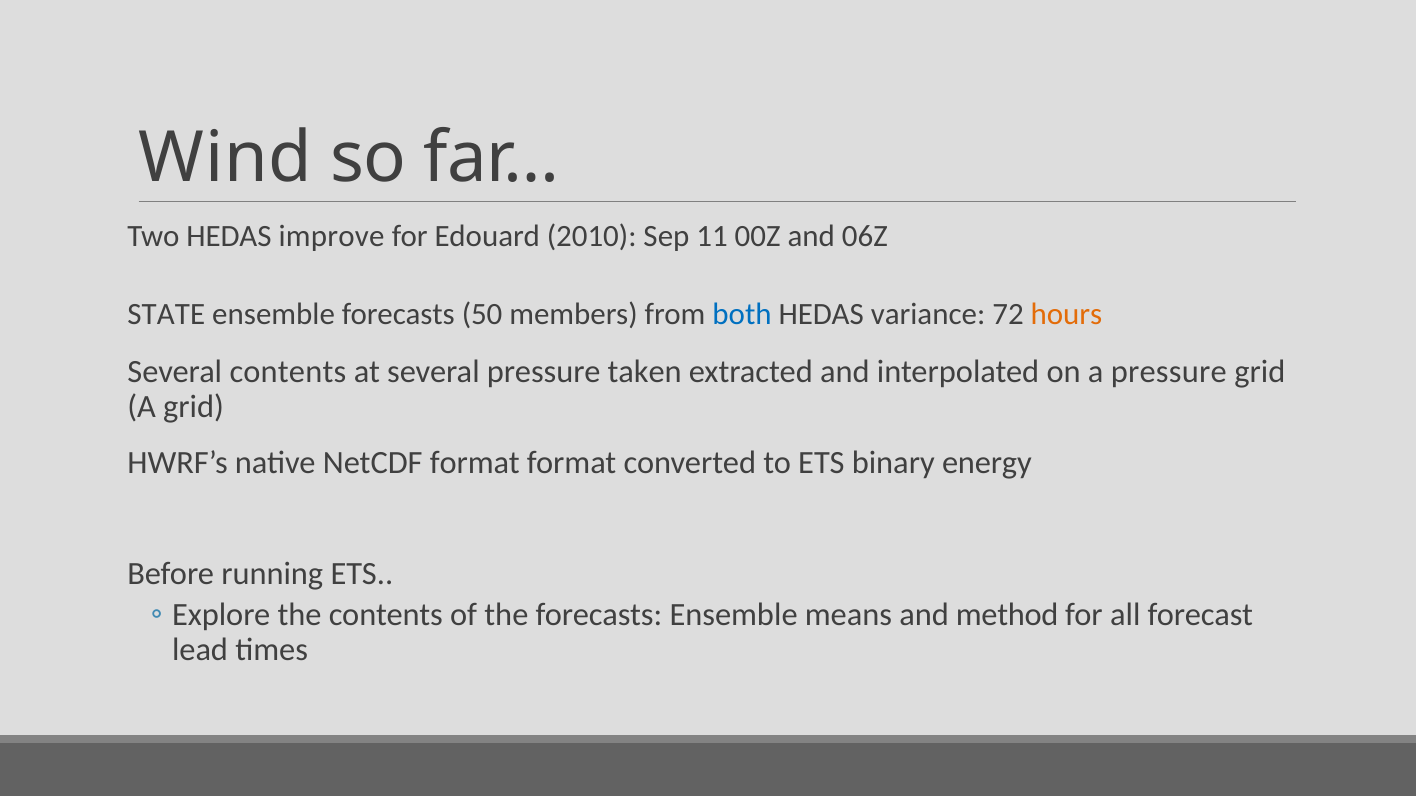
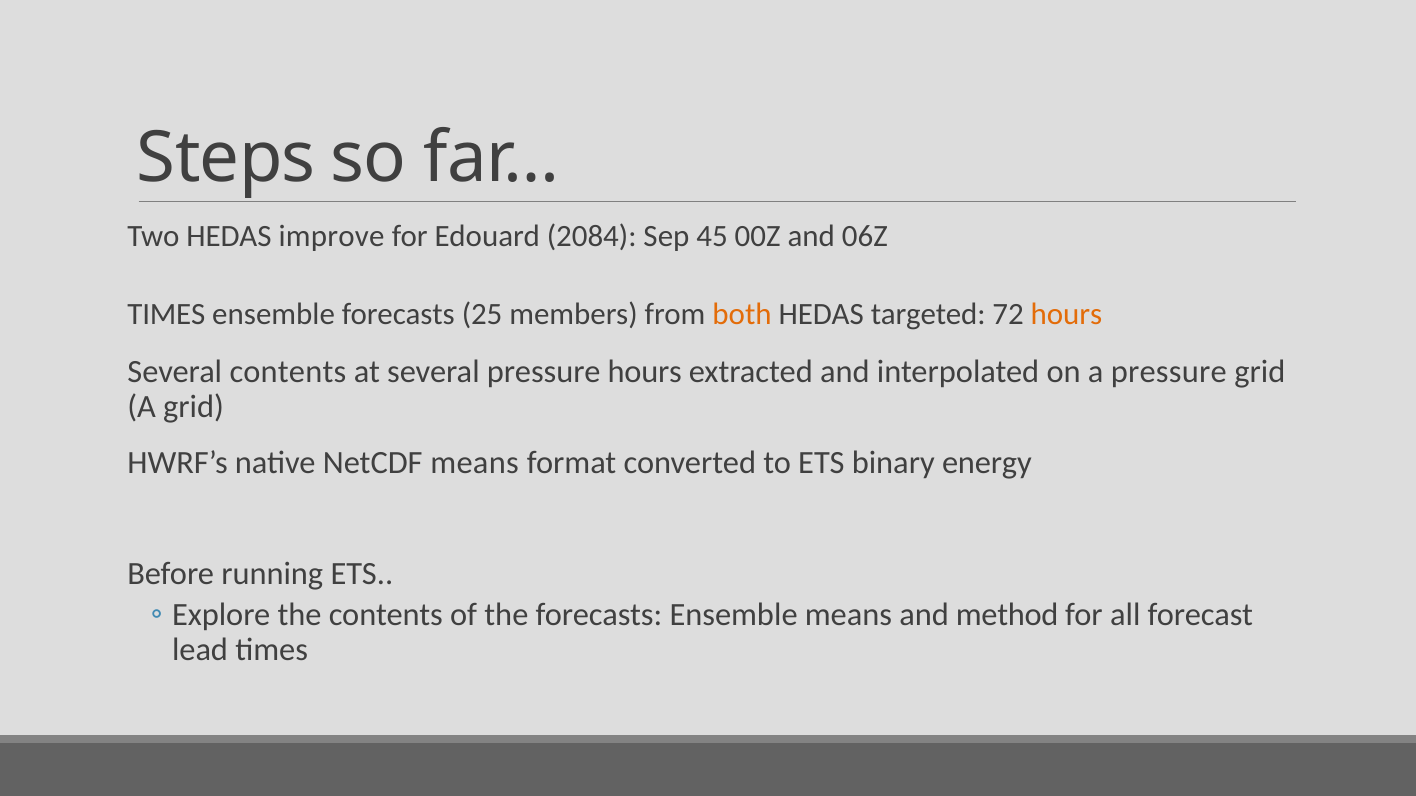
Wind: Wind -> Steps
2010: 2010 -> 2084
11: 11 -> 45
STATE at (166, 314): STATE -> TIMES
50: 50 -> 25
both colour: blue -> orange
variance: variance -> targeted
pressure taken: taken -> hours
NetCDF format: format -> means
